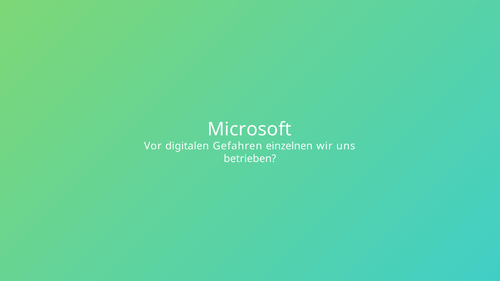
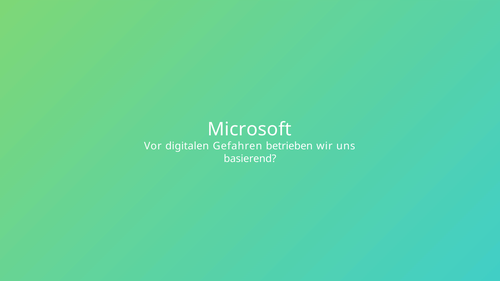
einzelnen: einzelnen -> betrieben
betrieben: betrieben -> basierend
